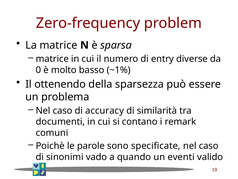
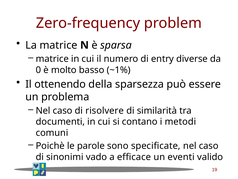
accuracy: accuracy -> risolvere
remark: remark -> metodi
quando: quando -> efficace
